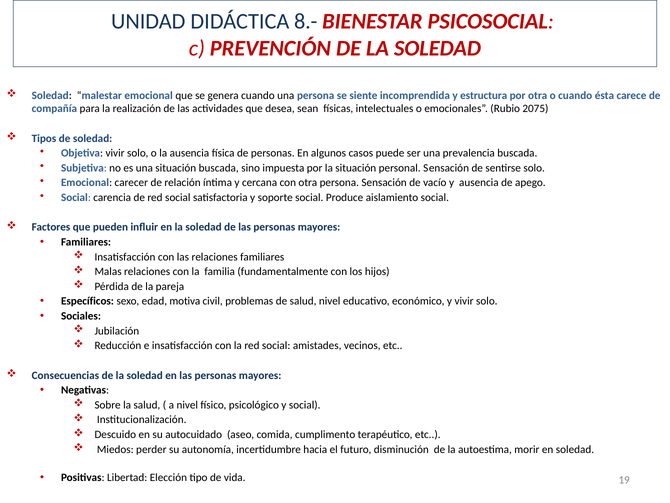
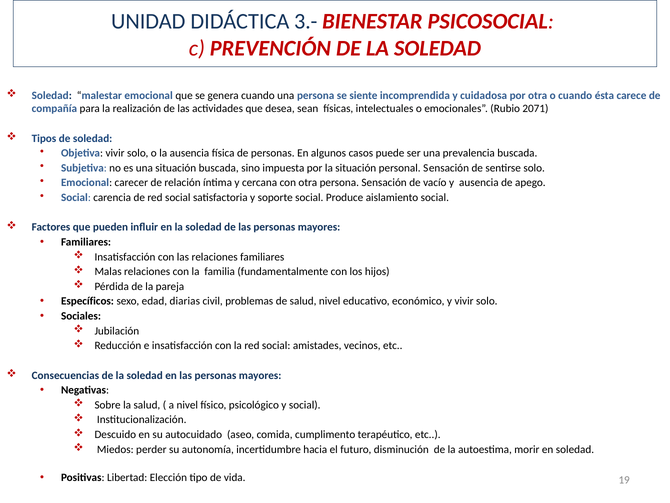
8.-: 8.- -> 3.-
estructura: estructura -> cuidadosa
2075: 2075 -> 2071
motiva: motiva -> diarias
